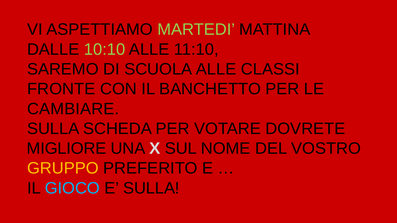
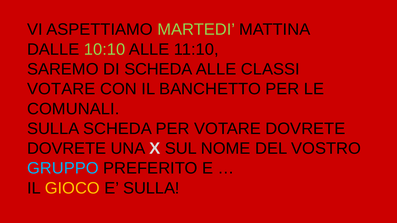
DI SCUOLA: SCUOLA -> SCHEDA
FRONTE at (61, 89): FRONTE -> VOTARE
CAMBIARE: CAMBIARE -> COMUNALI
MIGLIORE at (67, 149): MIGLIORE -> DOVRETE
GRUPPO colour: yellow -> light blue
GIOCO colour: light blue -> yellow
